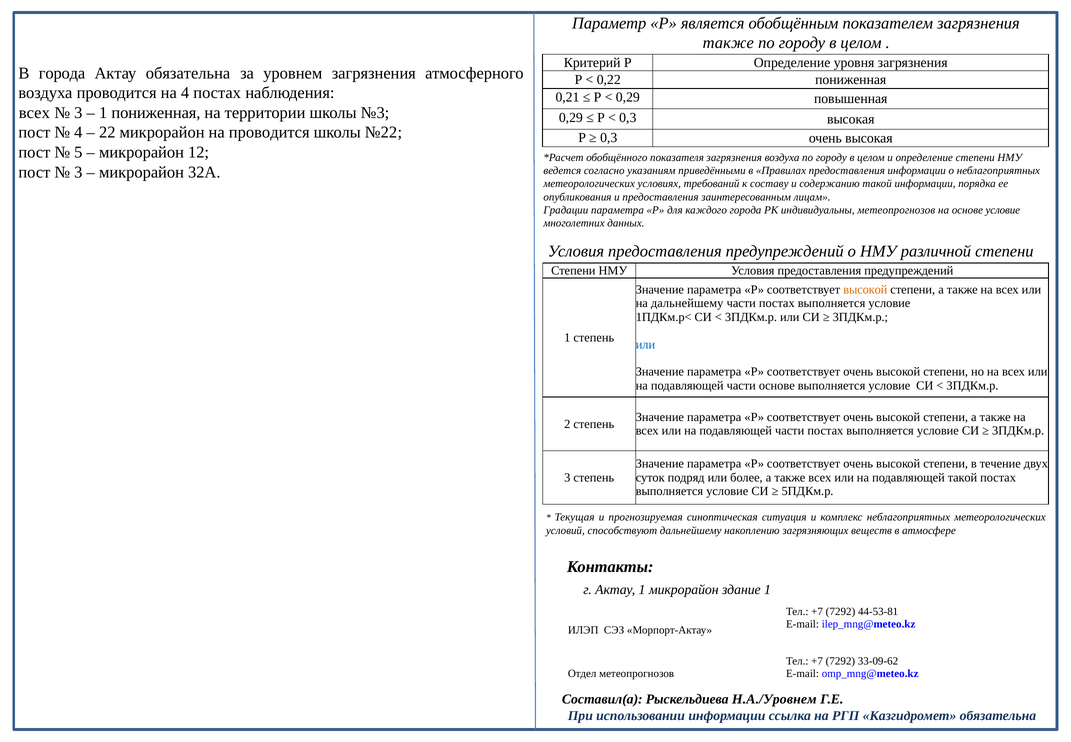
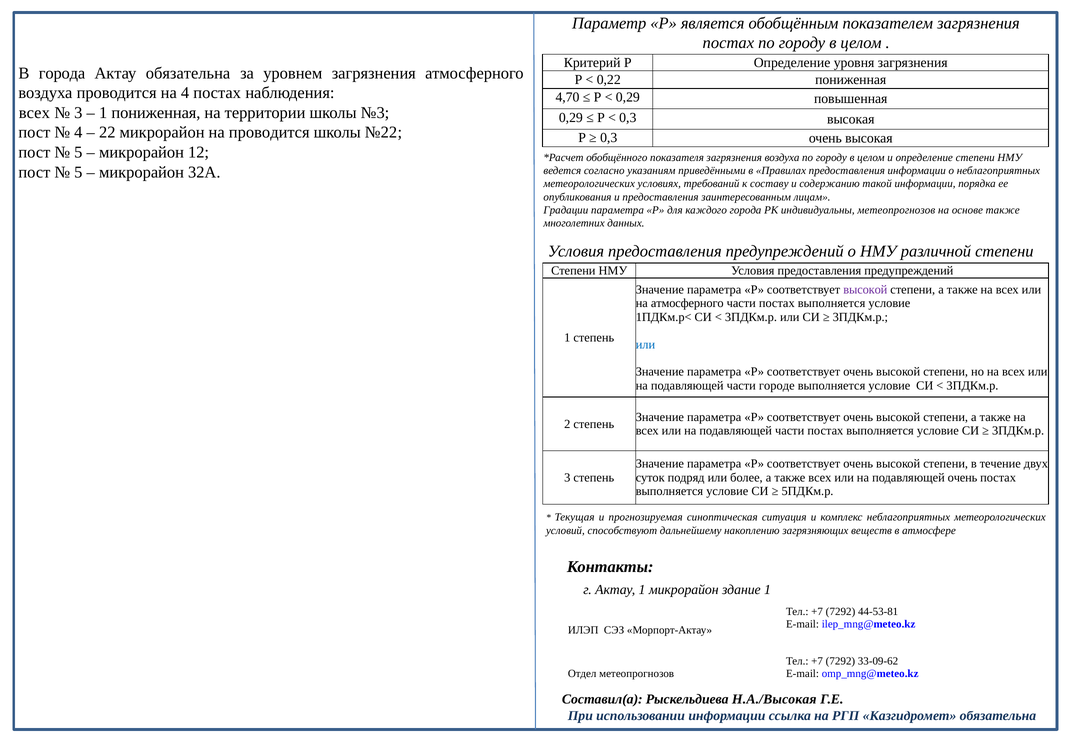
также at (728, 43): также -> постах
0,21: 0,21 -> 4,70
3 at (78, 172): 3 -> 5
основе условие: условие -> также
высокой at (865, 289) colour: orange -> purple
на дальнейшему: дальнейшему -> атмосферного
части основе: основе -> городе
подавляющей такой: такой -> очень
Н.А./Уровнем: Н.А./Уровнем -> Н.А./Высокая
